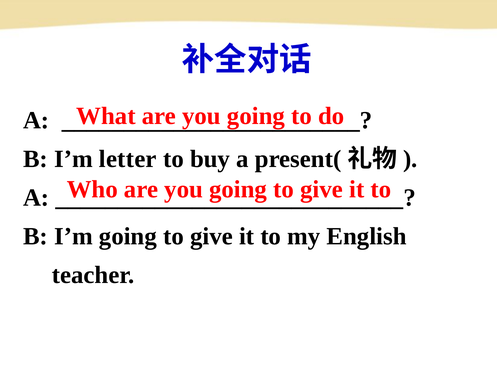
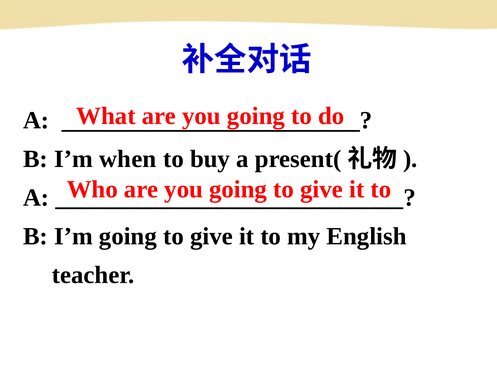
letter: letter -> when
